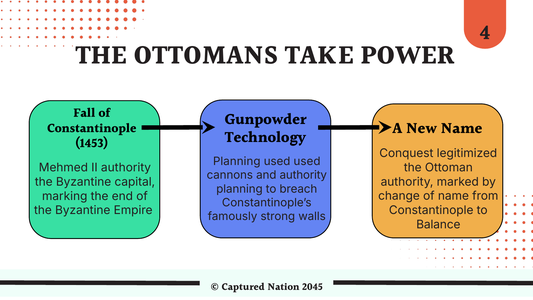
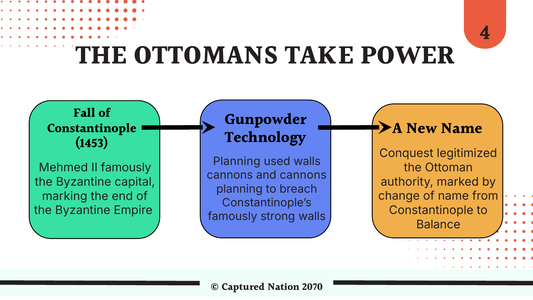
used used: used -> walls
II authority: authority -> famously
and authority: authority -> cannons
2045: 2045 -> 2070
